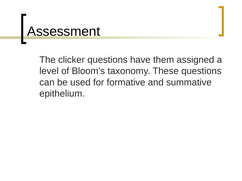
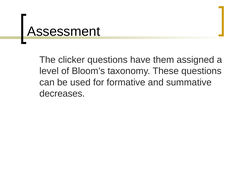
epithelium: epithelium -> decreases
